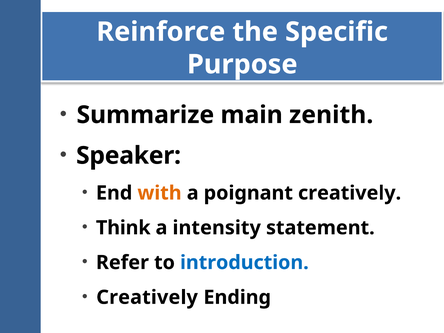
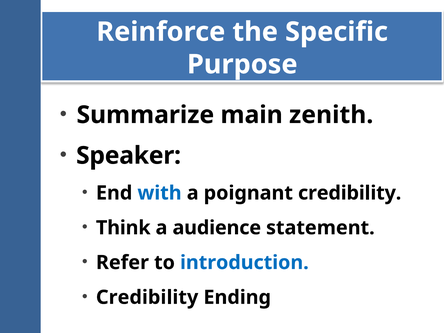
with colour: orange -> blue
poignant creatively: creatively -> credibility
intensity: intensity -> audience
Creatively at (147, 297): Creatively -> Credibility
